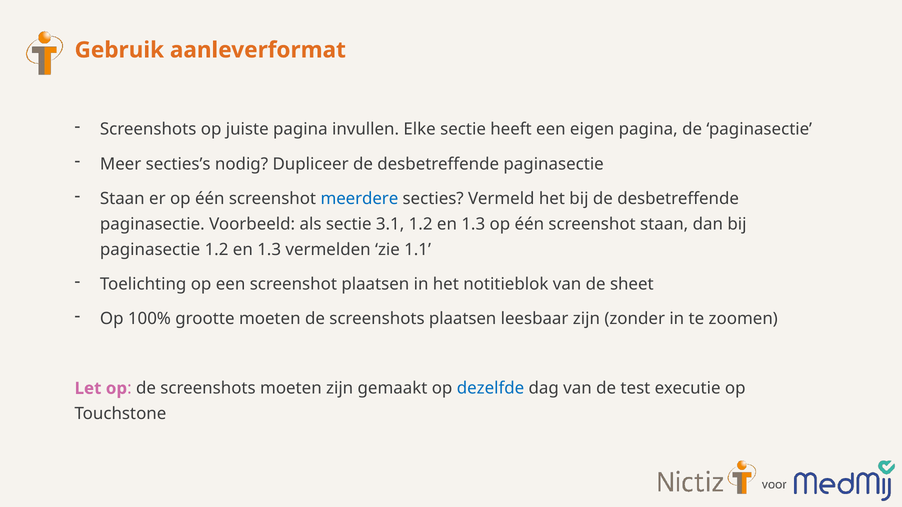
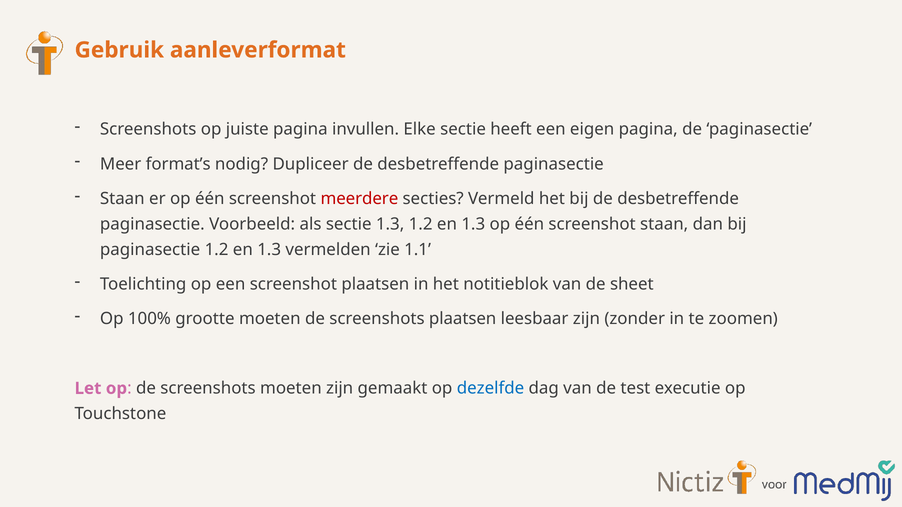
secties’s: secties’s -> format’s
meerdere colour: blue -> red
sectie 3.1: 3.1 -> 1.3
